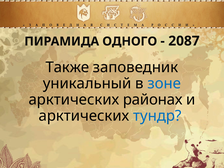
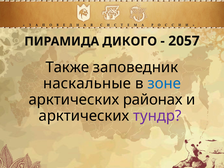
ОДНОГО: ОДНОГО -> ДИКОГО
2087: 2087 -> 2057
уникальный: уникальный -> наскальные
тундр colour: blue -> purple
